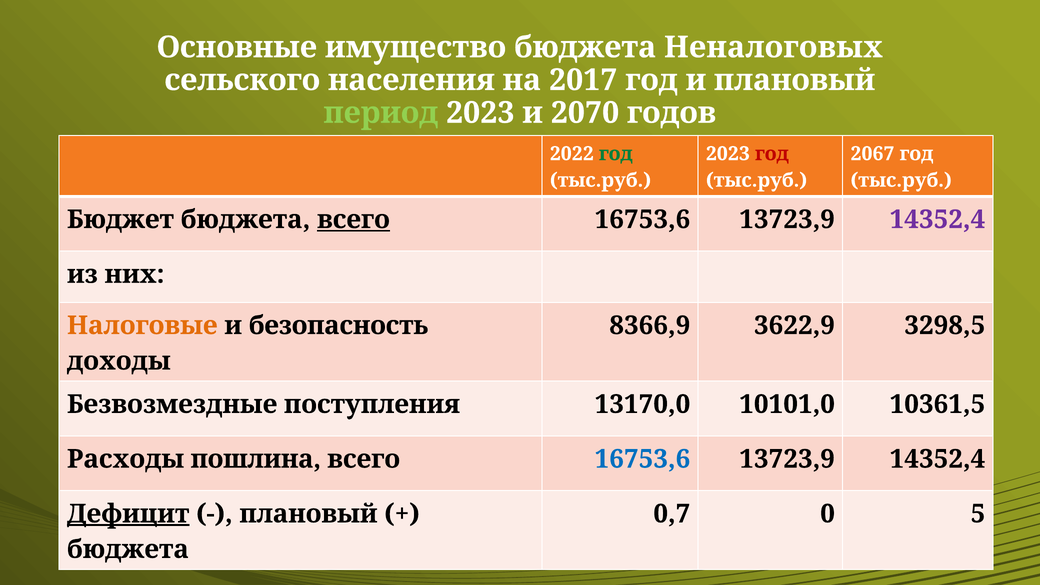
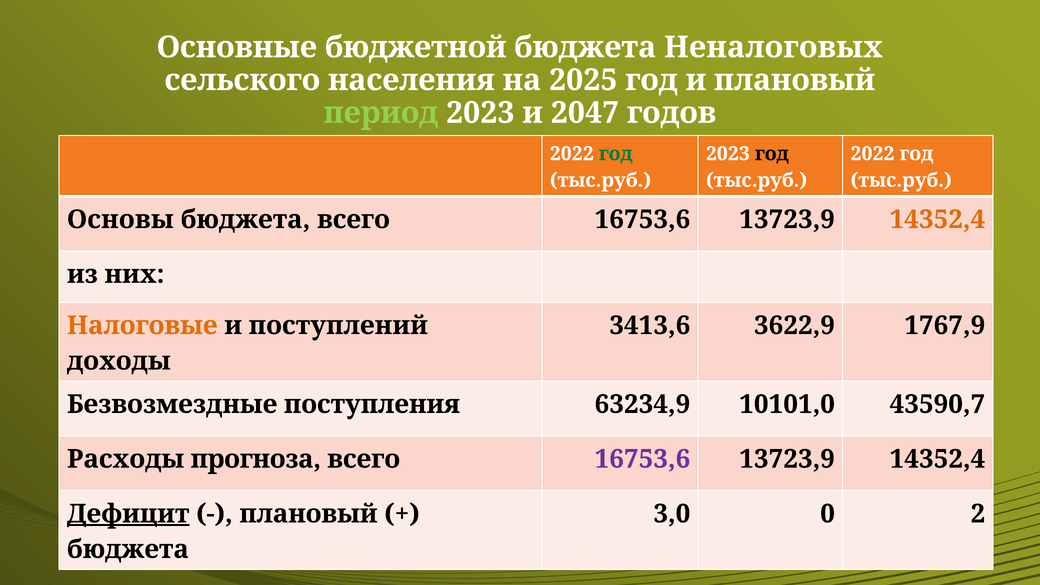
имущество: имущество -> бюджетной
2017: 2017 -> 2025
2070: 2070 -> 2047
год at (772, 154) colour: red -> black
2067 at (872, 154): 2067 -> 2022
Бюджет: Бюджет -> Основы
всего at (353, 220) underline: present -> none
14352,4 at (937, 220) colour: purple -> orange
безопасность: безопасность -> поступлений
8366,9: 8366,9 -> 3413,6
3298,5: 3298,5 -> 1767,9
13170,0: 13170,0 -> 63234,9
10361,5: 10361,5 -> 43590,7
пошлина: пошлина -> прогноза
16753,6 at (642, 459) colour: blue -> purple
0,7: 0,7 -> 3,0
5: 5 -> 2
